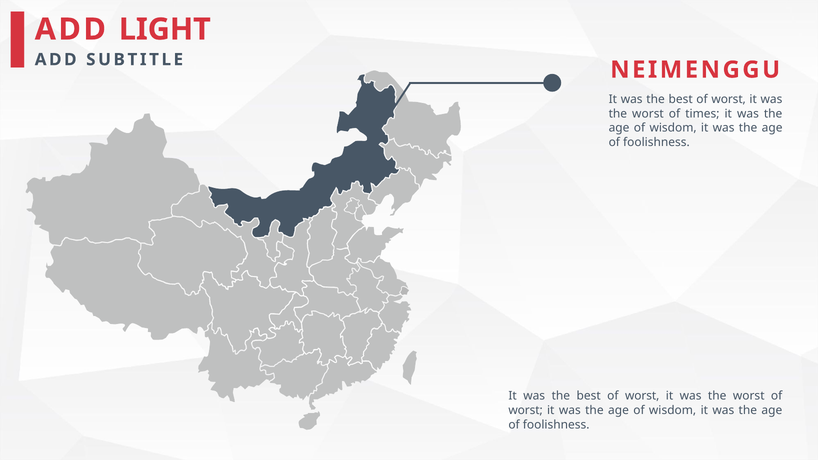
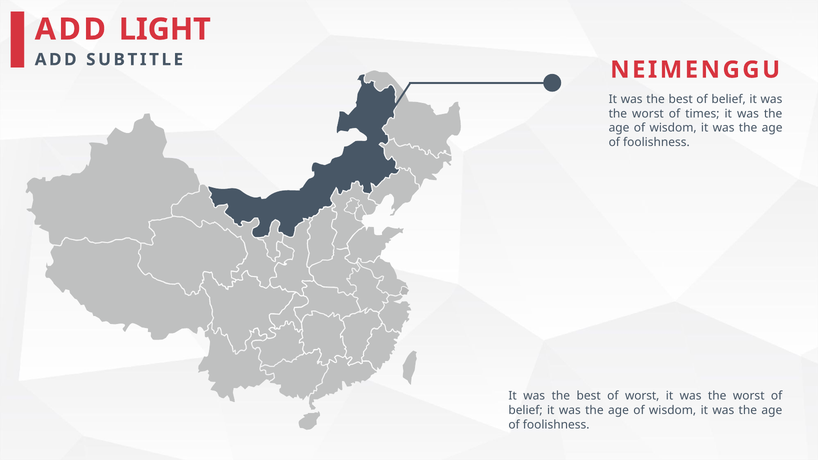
worst at (729, 99): worst -> belief
worst at (526, 410): worst -> belief
